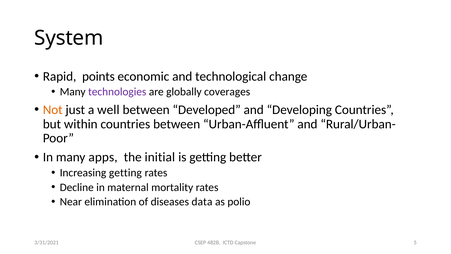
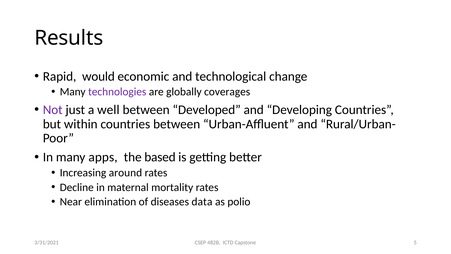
System: System -> Results
points: points -> would
Not colour: orange -> purple
initial: initial -> based
Increasing getting: getting -> around
